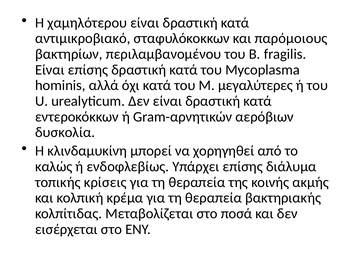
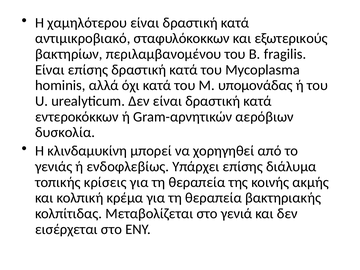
παρόμοιους: παρόμοιους -> εξωτερικούς
μεγαλύτερες: μεγαλύτερες -> υπομονάδας
καλώς: καλώς -> γενιάς
ποσά: ποσά -> γενιά
